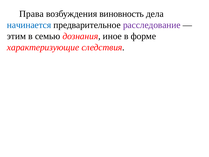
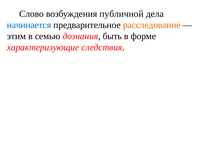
Права: Права -> Слово
виновность: виновность -> публичной
расследование colour: purple -> orange
иное: иное -> быть
